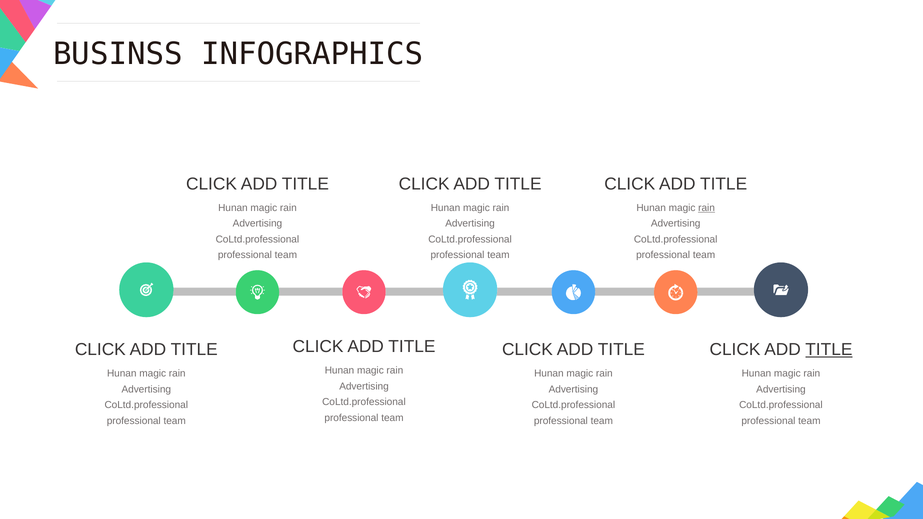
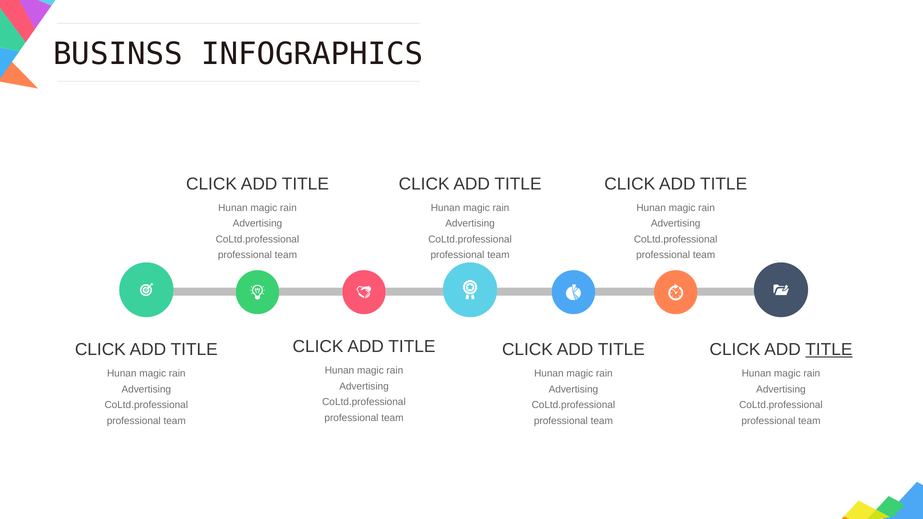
rain at (707, 208) underline: present -> none
